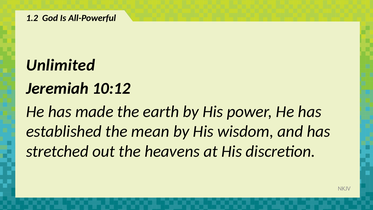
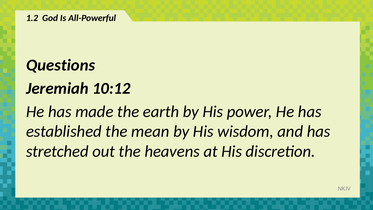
Unlimited: Unlimited -> Questions
